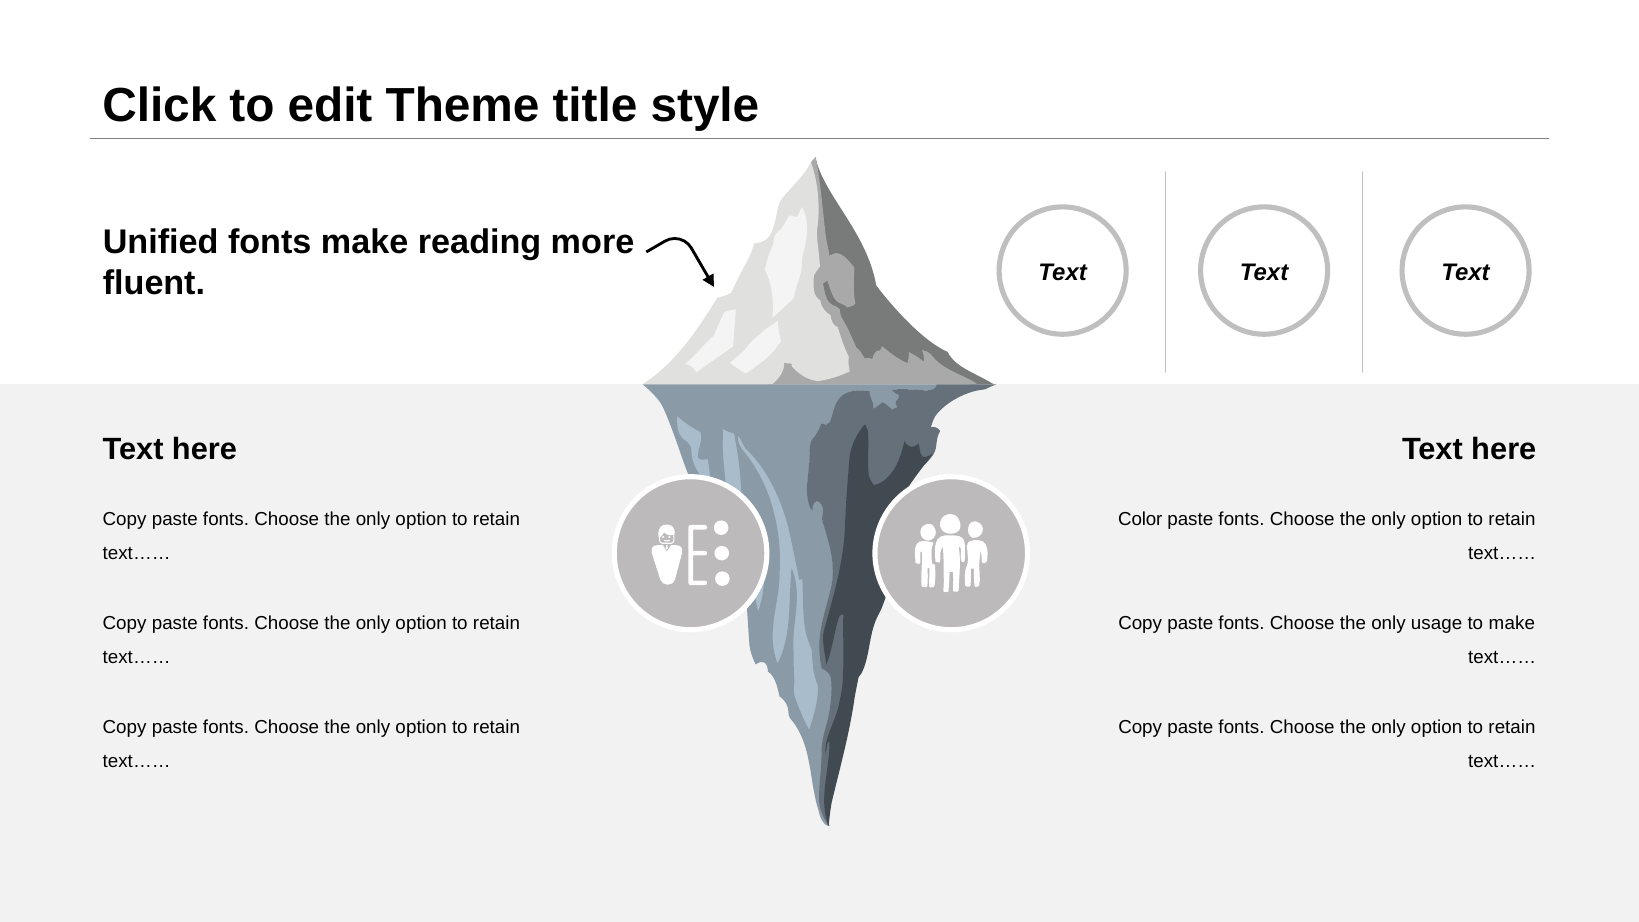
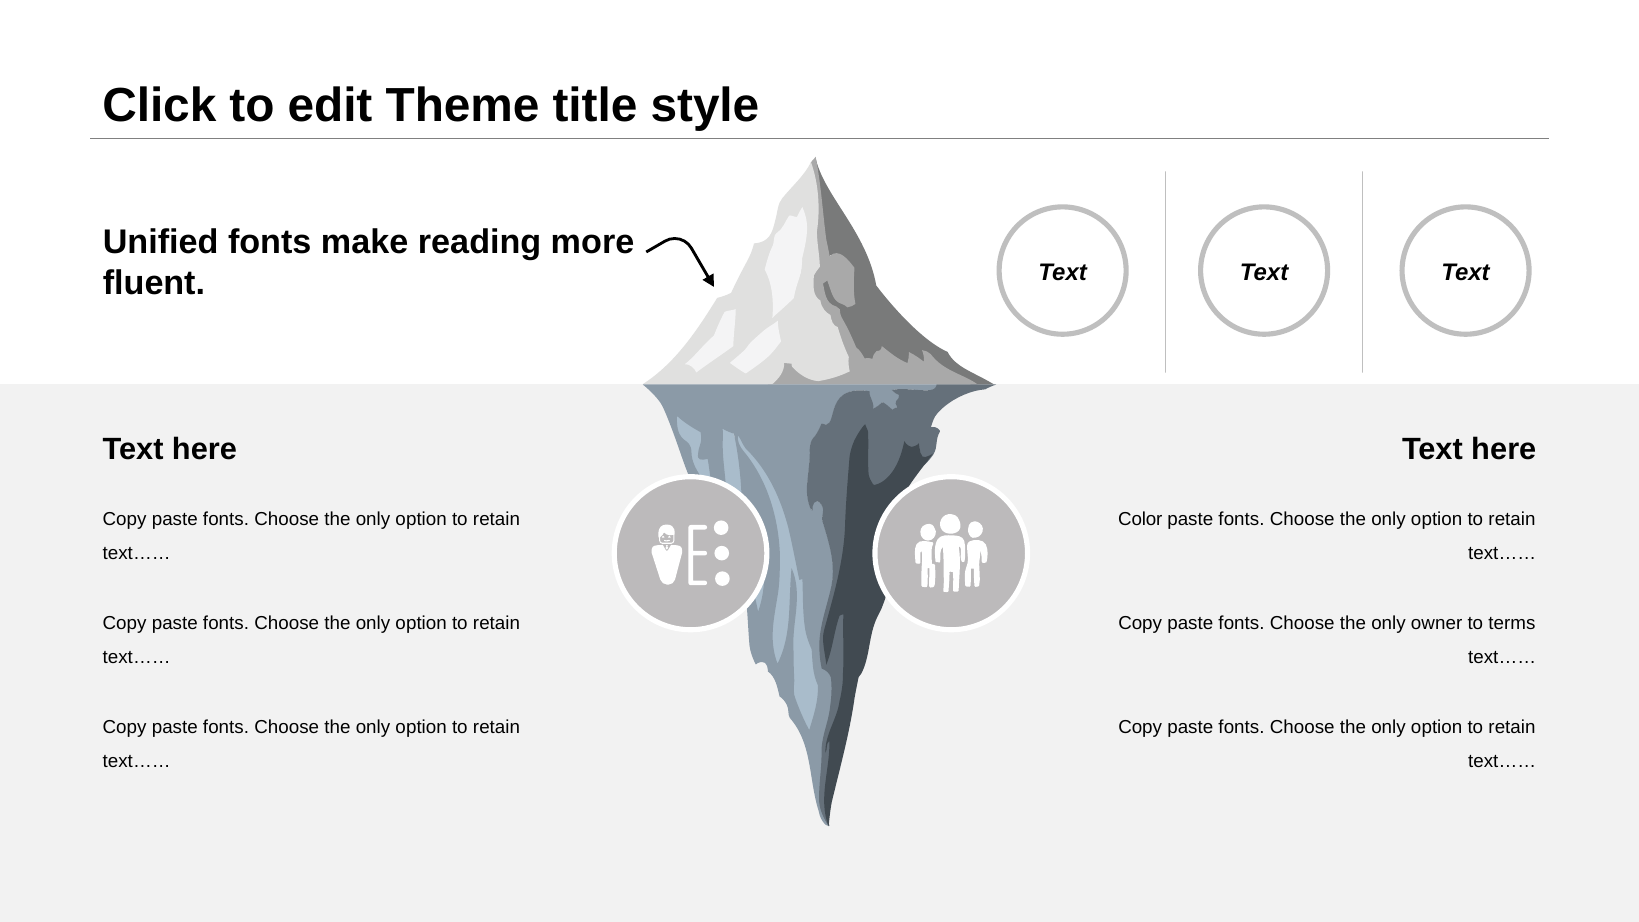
usage: usage -> owner
to make: make -> terms
